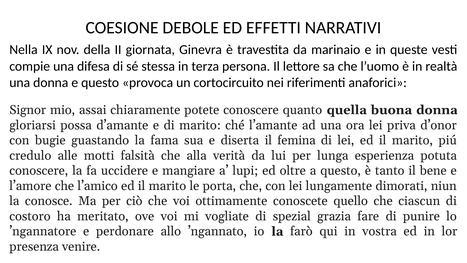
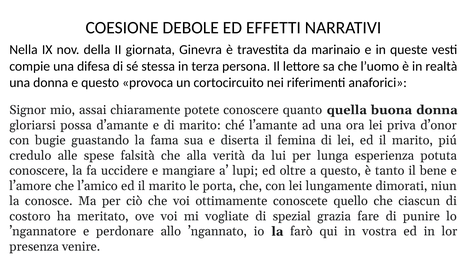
motti: motti -> spese
